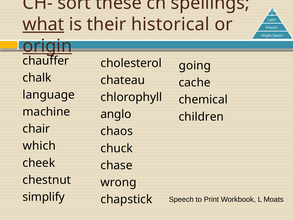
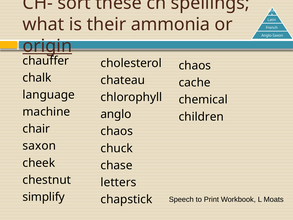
what underline: present -> none
historical: historical -> ammonia
going at (195, 66): going -> chaos
which: which -> saxon
wrong: wrong -> letters
